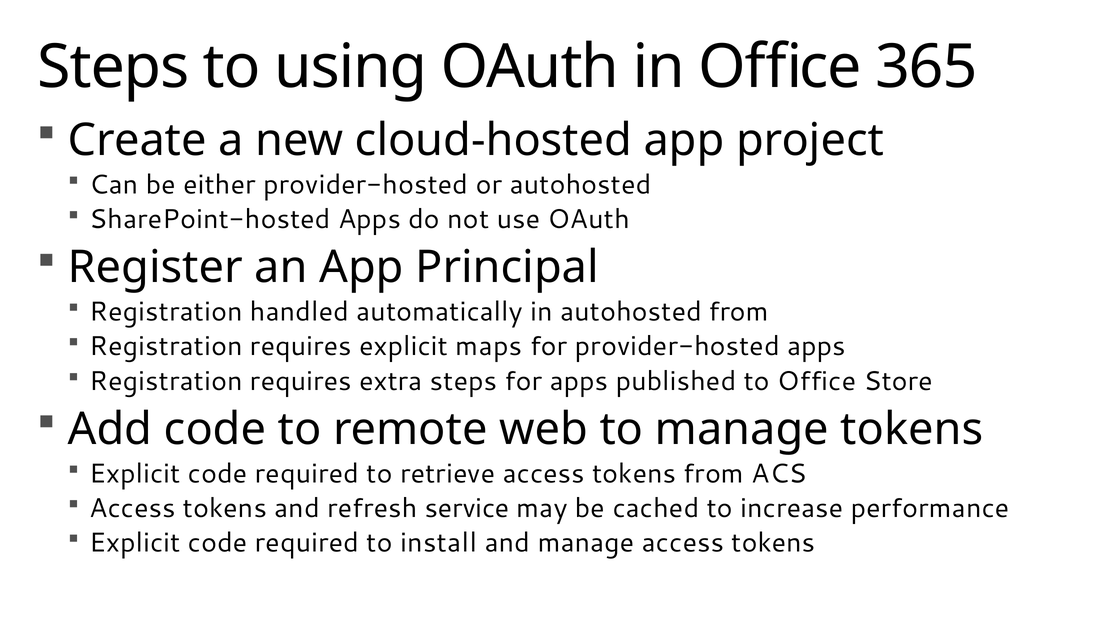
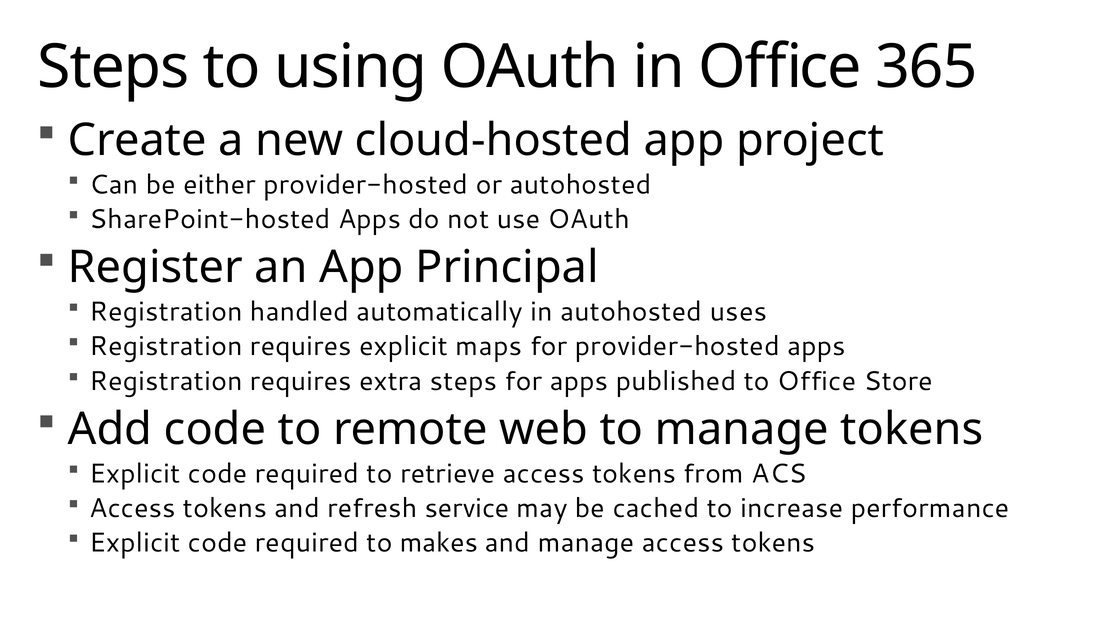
autohosted from: from -> uses
install: install -> makes
